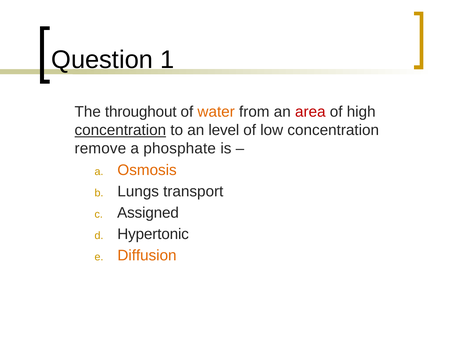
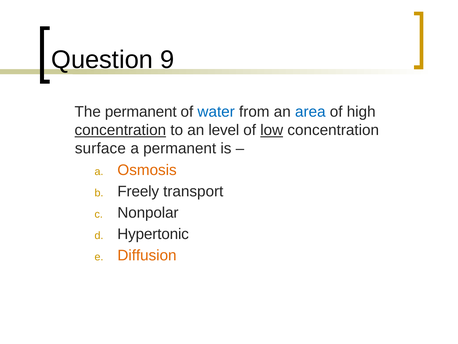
1: 1 -> 9
The throughout: throughout -> permanent
water colour: orange -> blue
area colour: red -> blue
low underline: none -> present
remove: remove -> surface
a phosphate: phosphate -> permanent
Lungs: Lungs -> Freely
Assigned: Assigned -> Nonpolar
